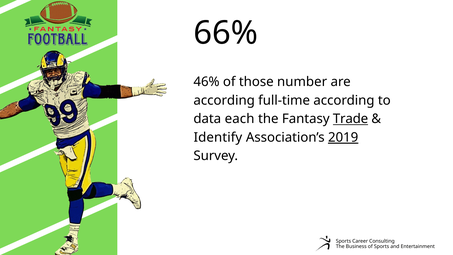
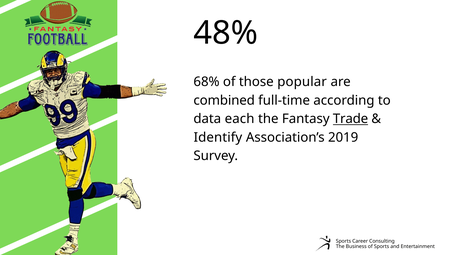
66%: 66% -> 48%
46%: 46% -> 68%
number: number -> popular
according at (224, 100): according -> combined
2019 underline: present -> none
